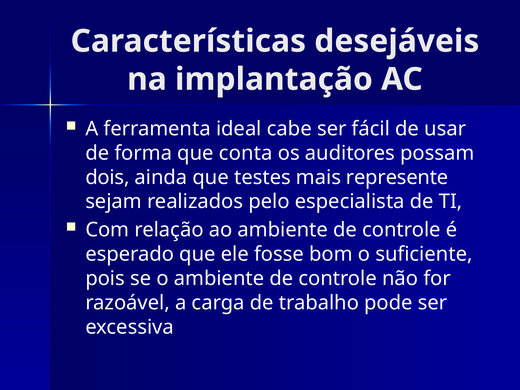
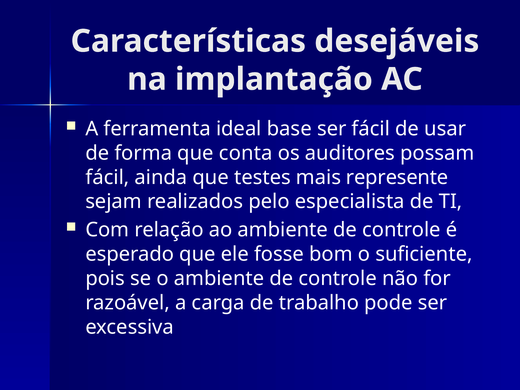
cabe: cabe -> base
dois at (107, 177): dois -> fácil
